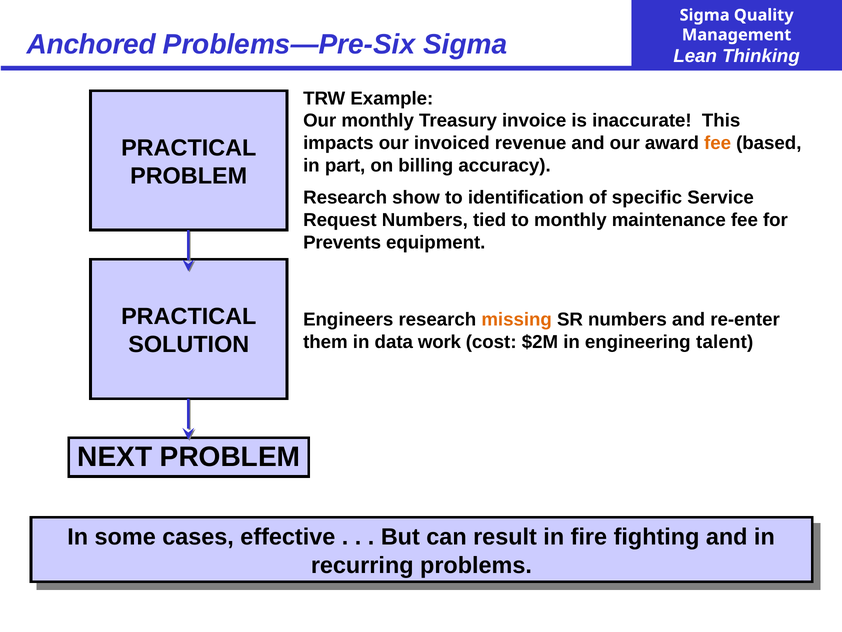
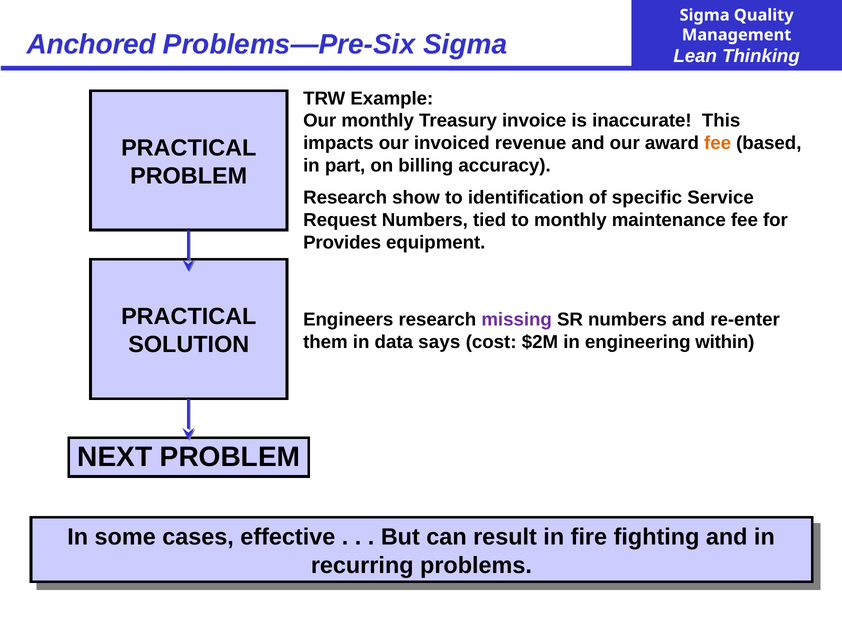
Prevents: Prevents -> Provides
missing colour: orange -> purple
work: work -> says
talent: talent -> within
